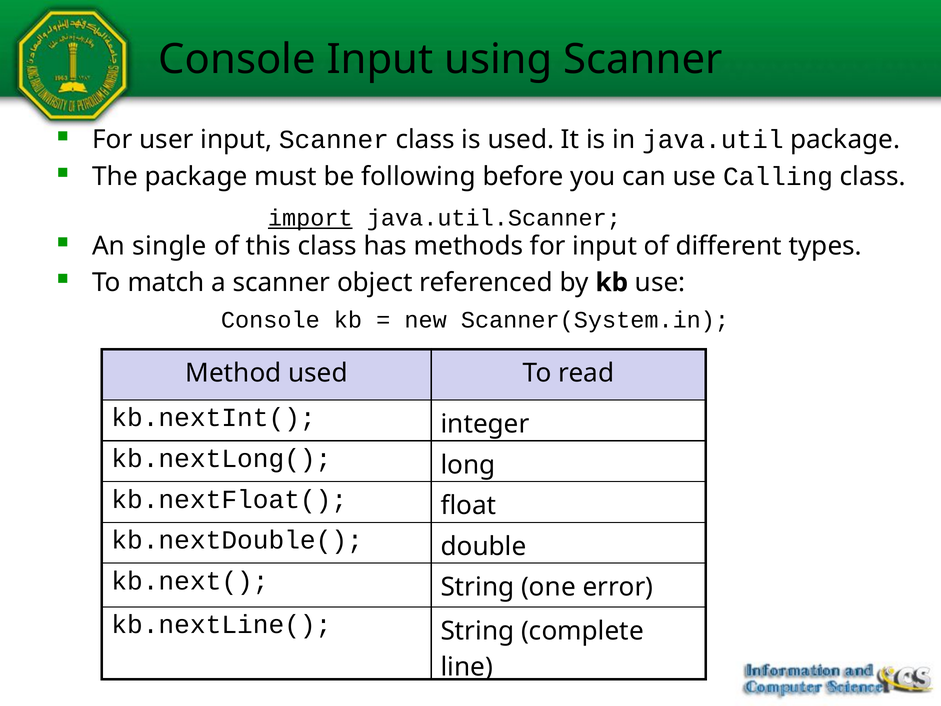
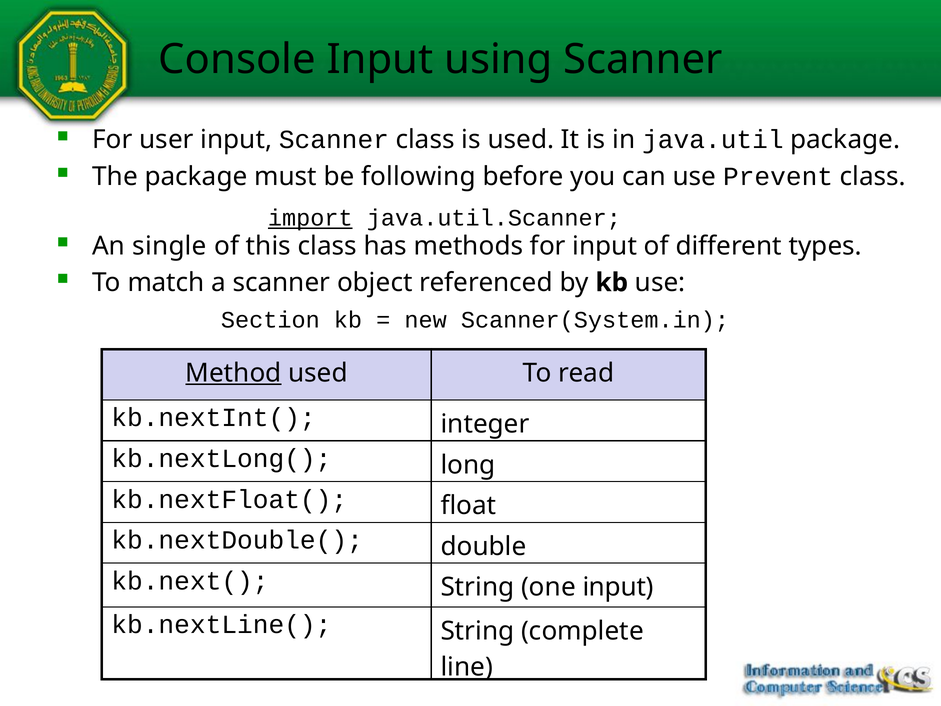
Calling: Calling -> Prevent
Console at (270, 320): Console -> Section
Method underline: none -> present
one error: error -> input
